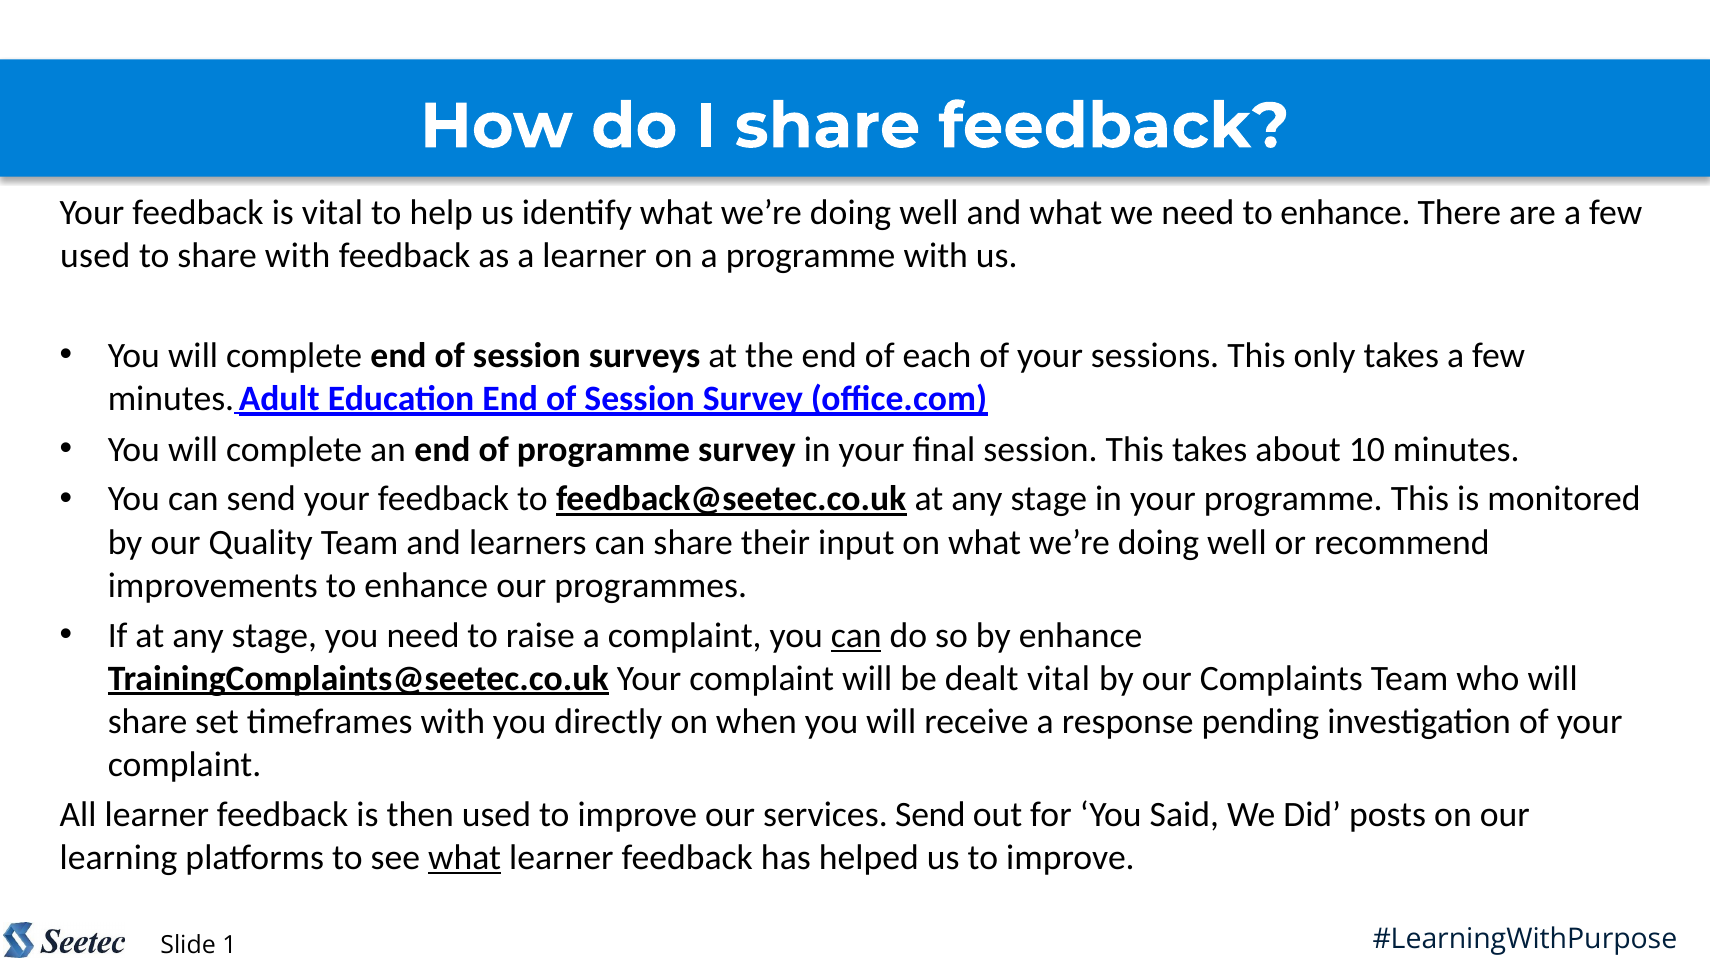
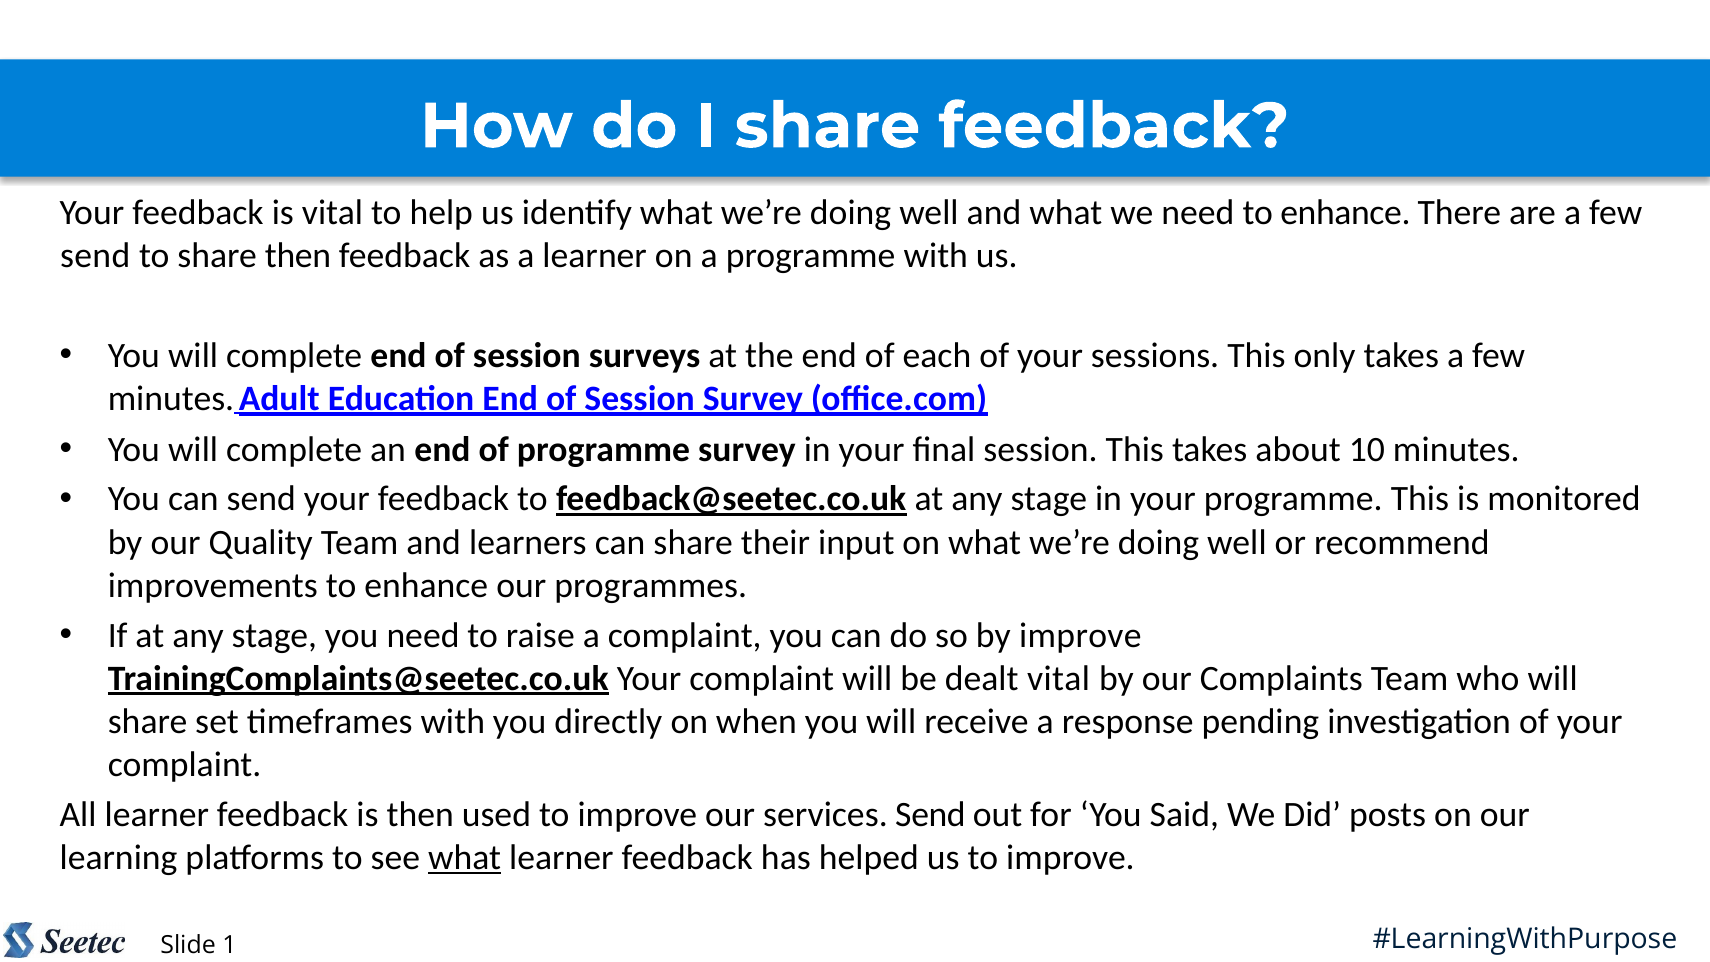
used at (95, 256): used -> send
share with: with -> then
can at (856, 635) underline: present -> none
by enhance: enhance -> improve
